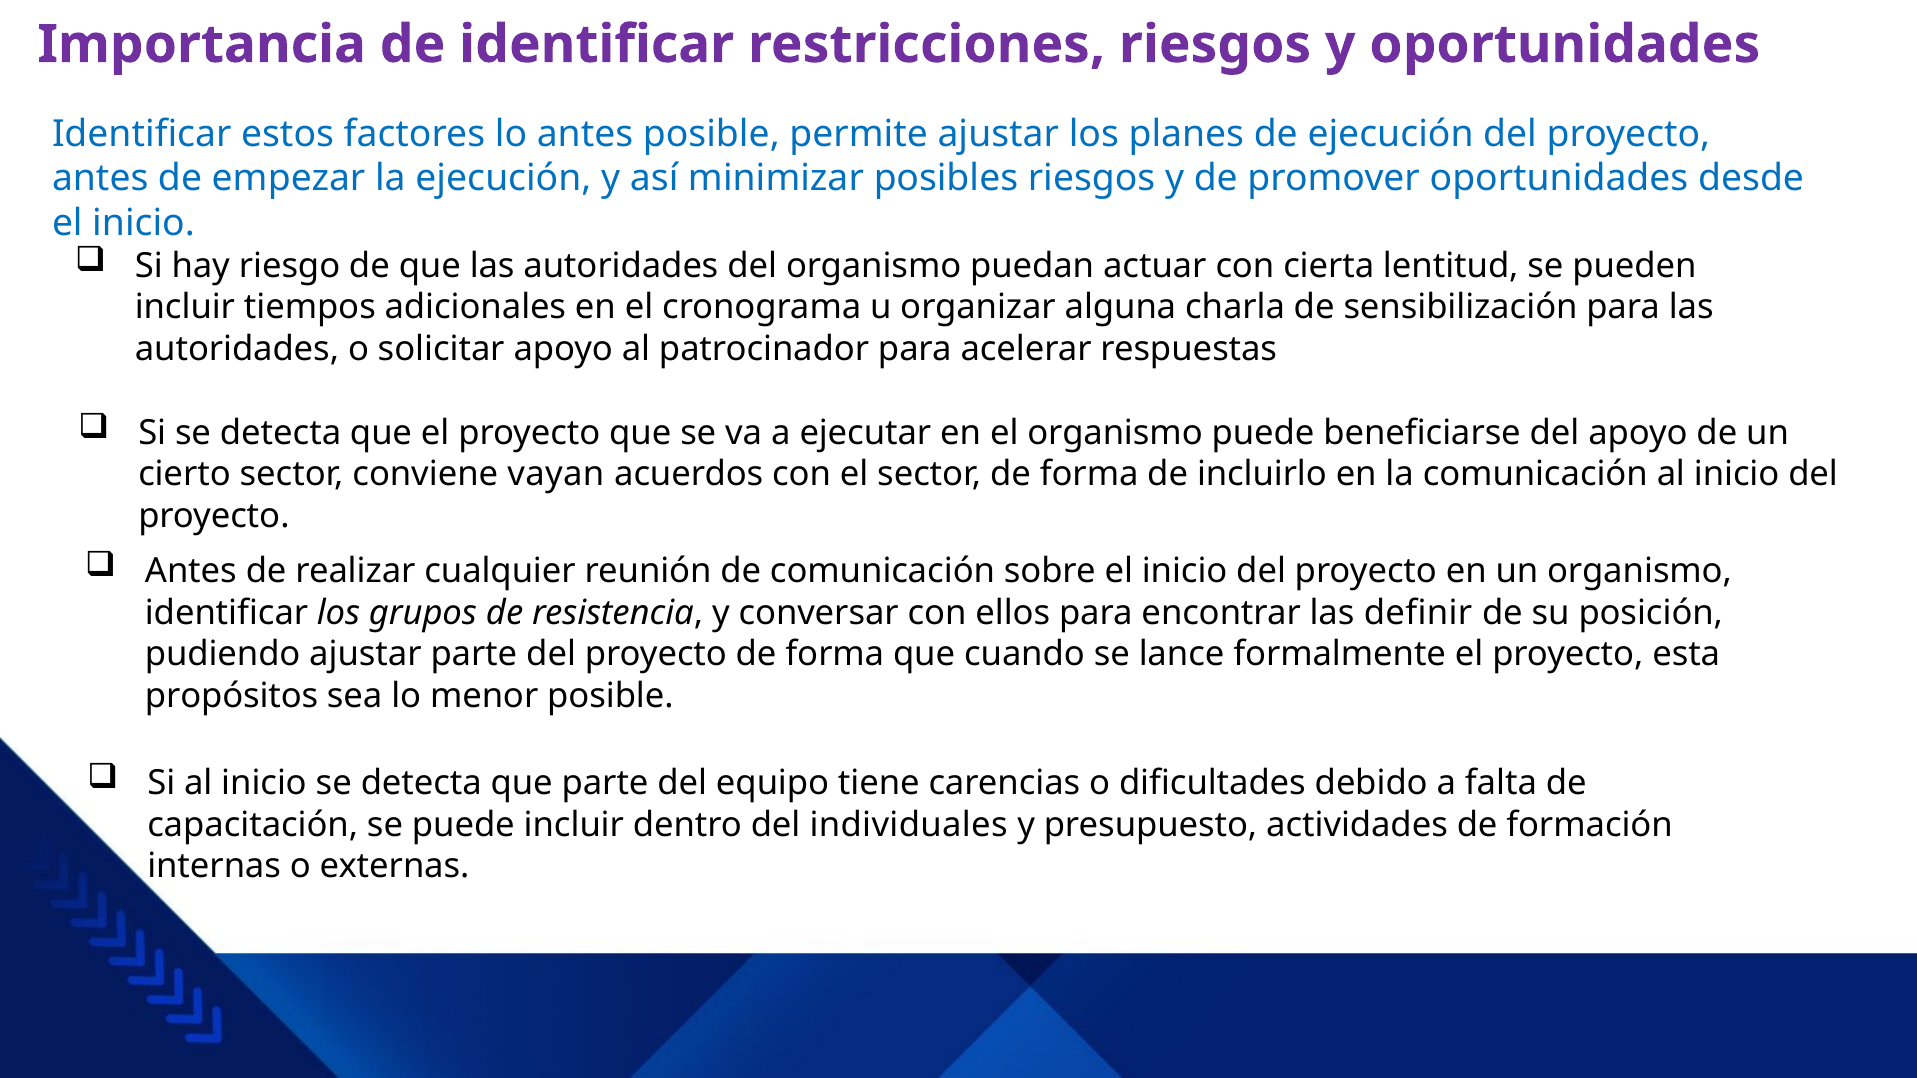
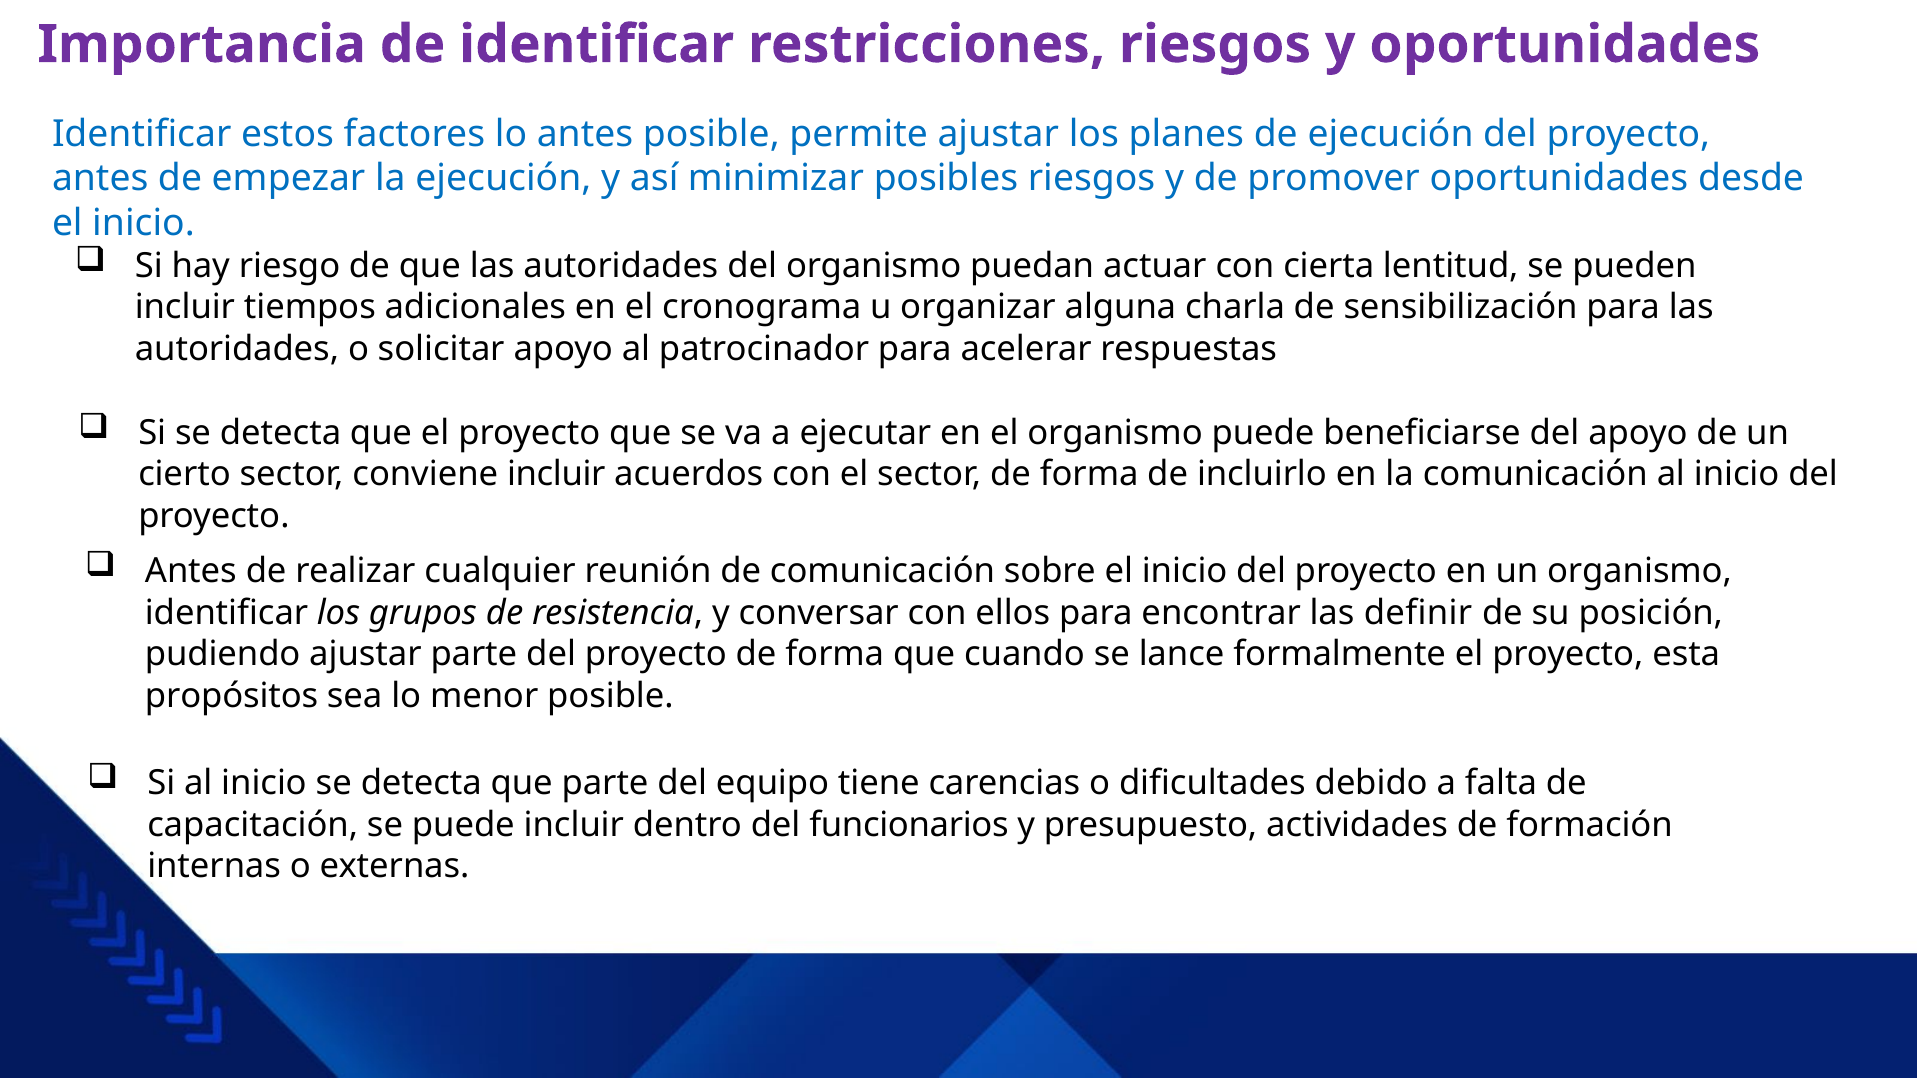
conviene vayan: vayan -> incluir
individuales: individuales -> funcionarios
